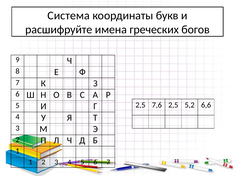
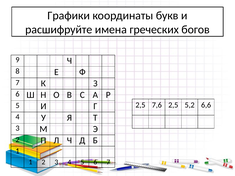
Система: Система -> Графики
